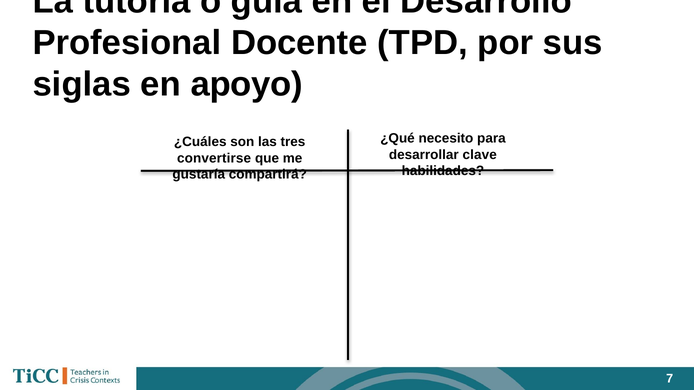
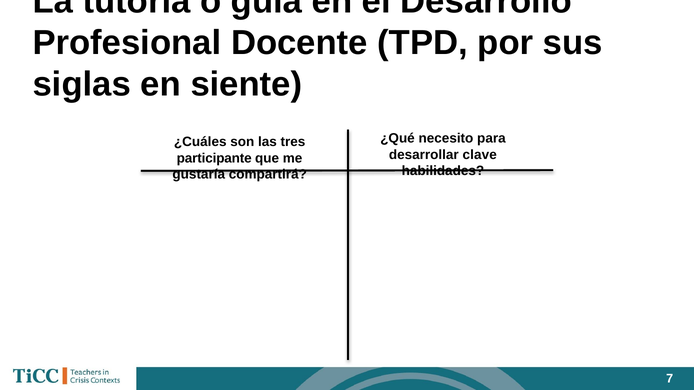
apoyo: apoyo -> siente
convertirse: convertirse -> participante
